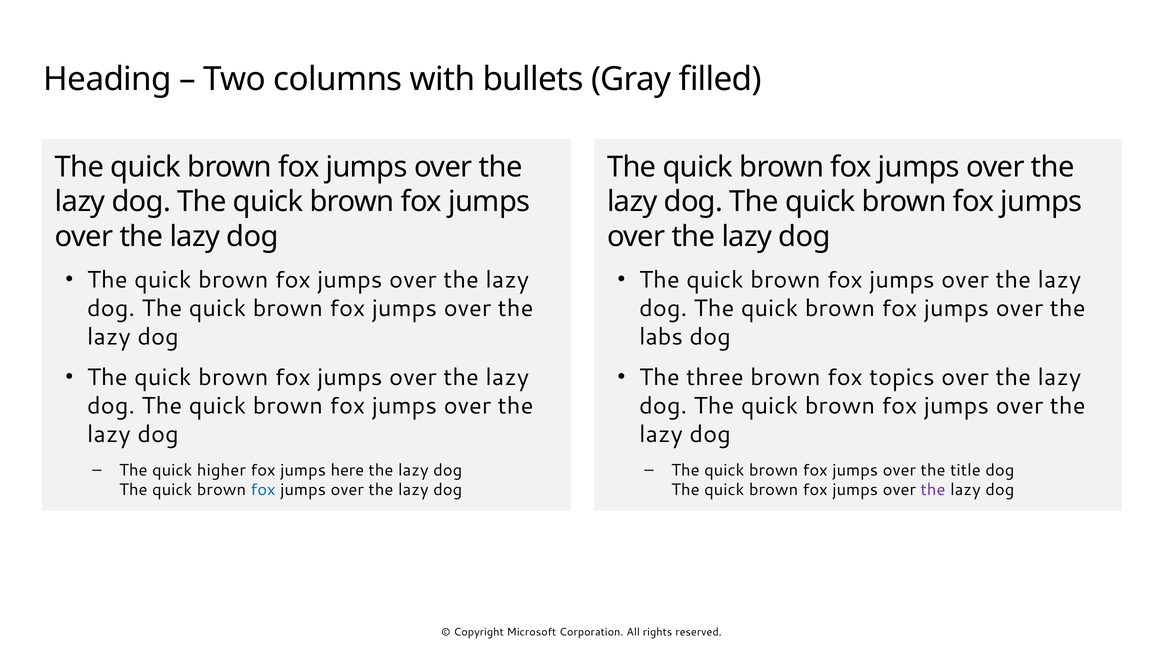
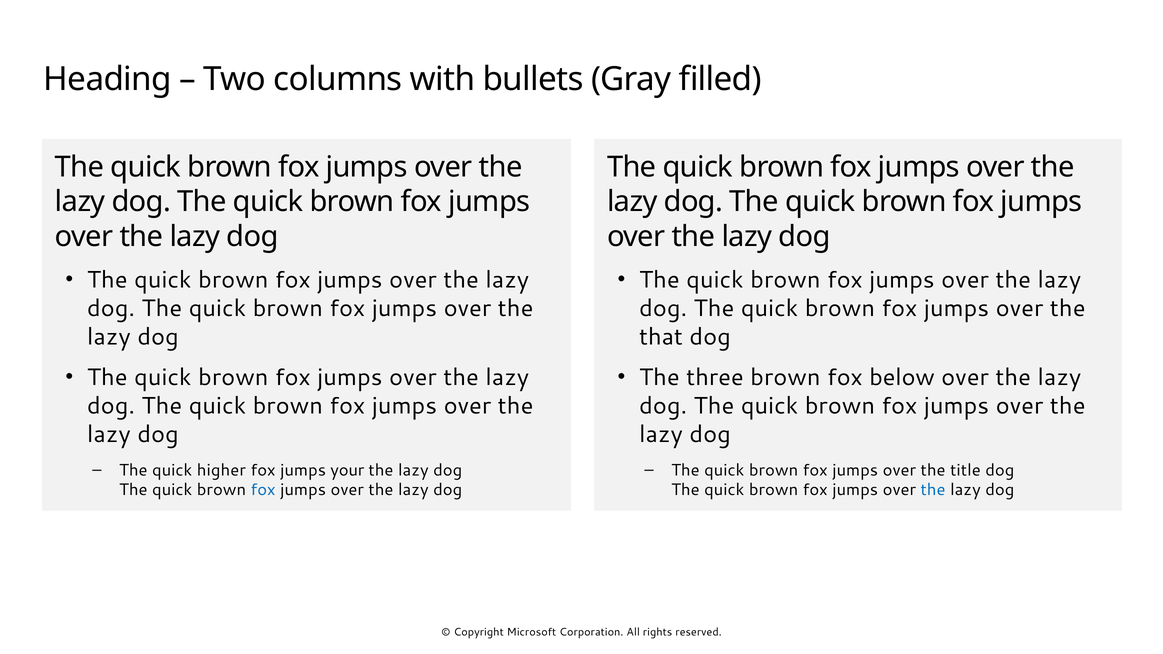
labs: labs -> that
topics: topics -> below
here: here -> your
the at (933, 490) colour: purple -> blue
